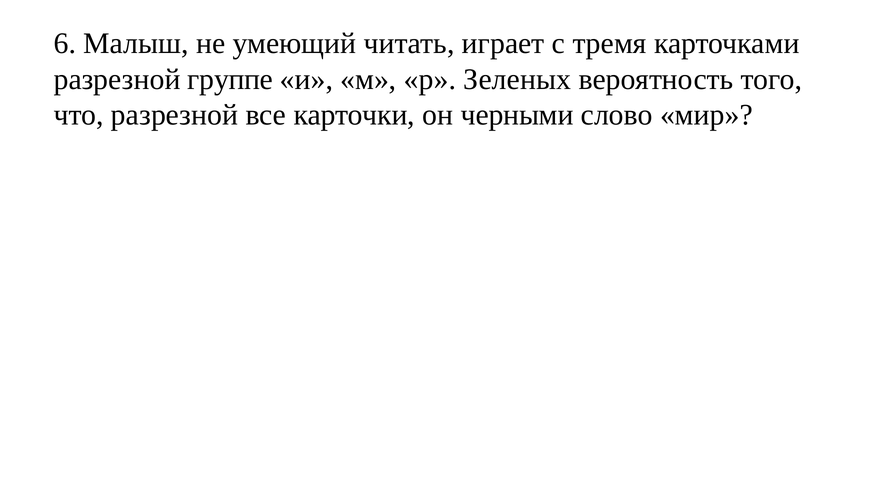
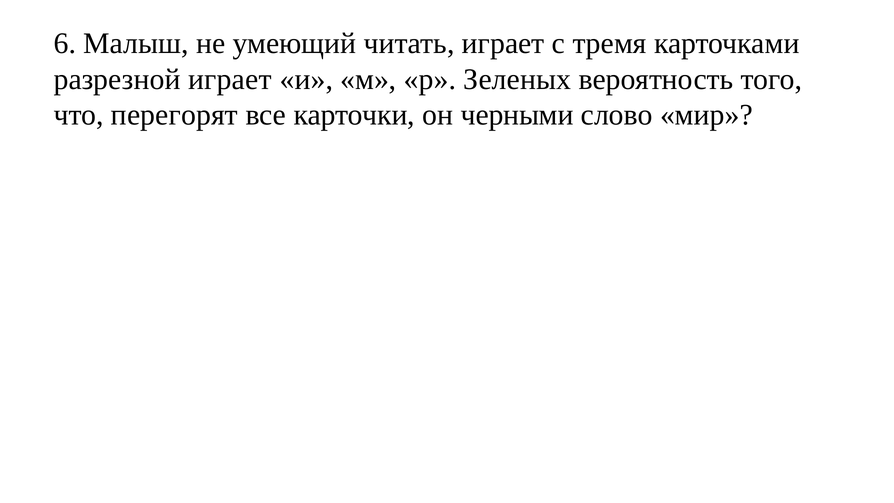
разрезной группе: группе -> играет
что разрезной: разрезной -> перегорят
